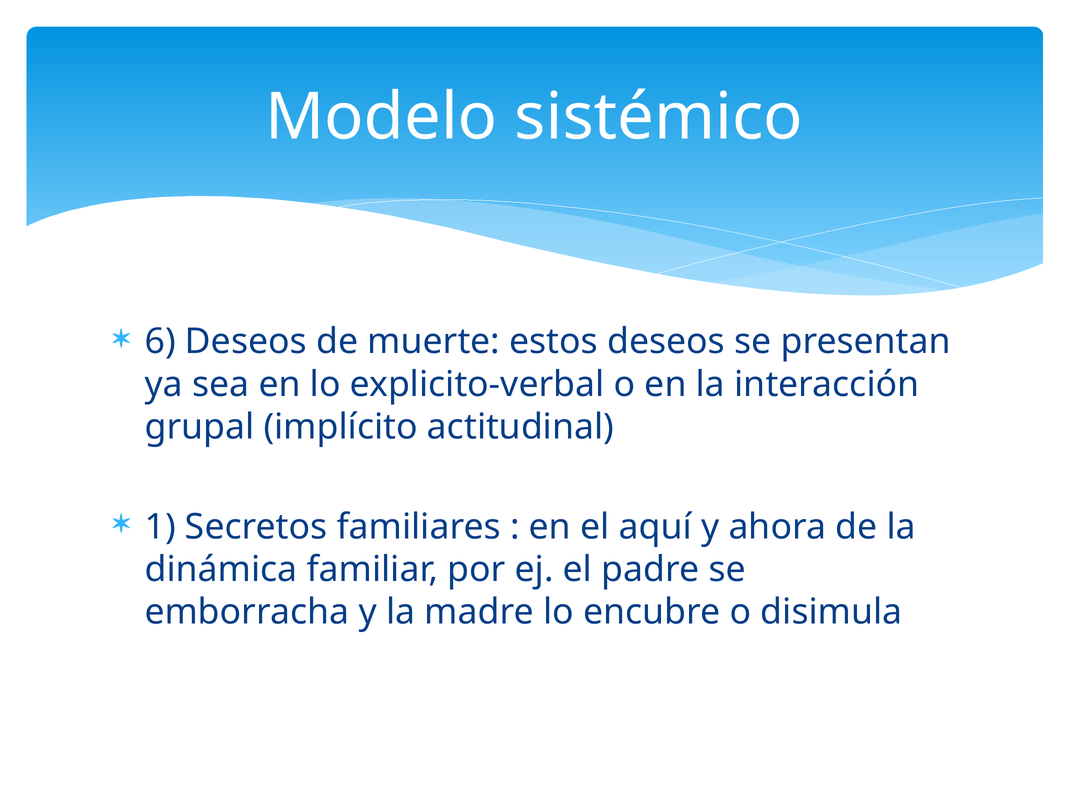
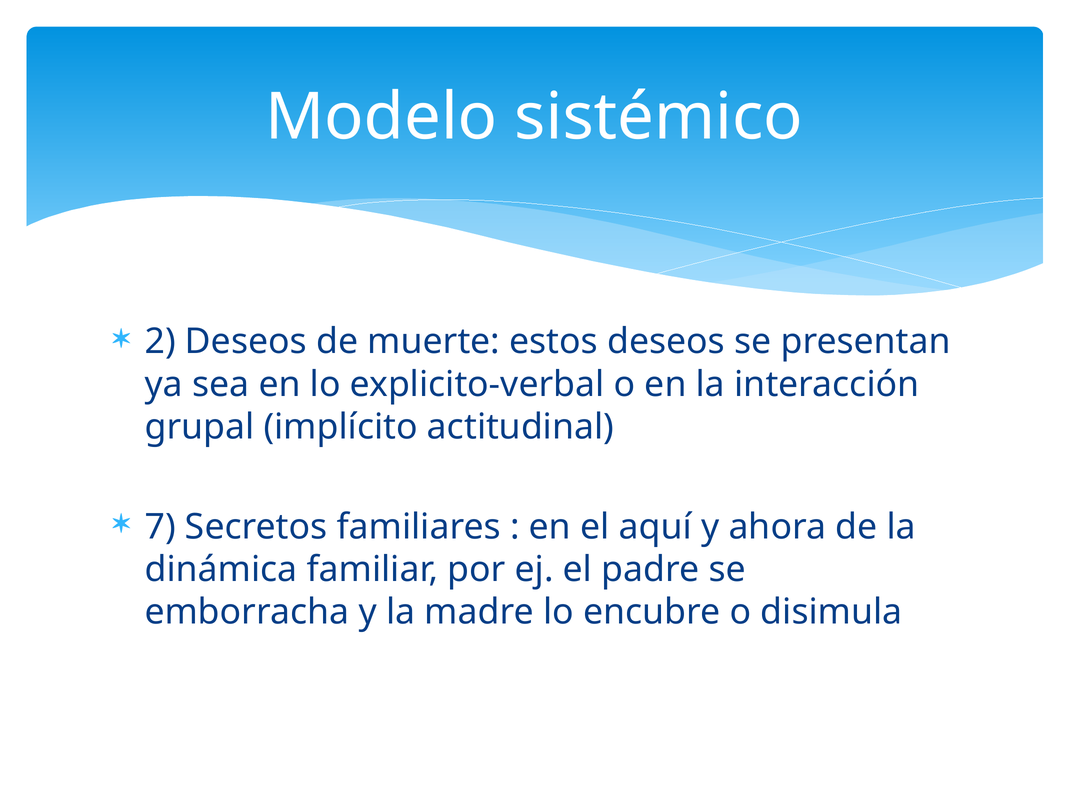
6: 6 -> 2
1: 1 -> 7
